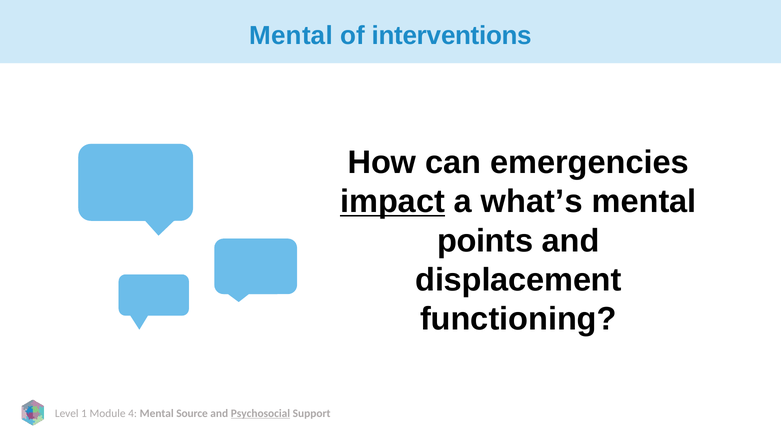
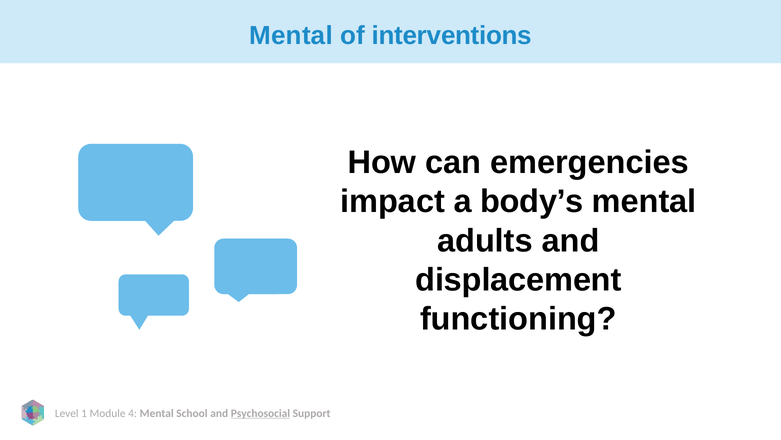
impact underline: present -> none
what’s: what’s -> body’s
points: points -> adults
Source: Source -> School
